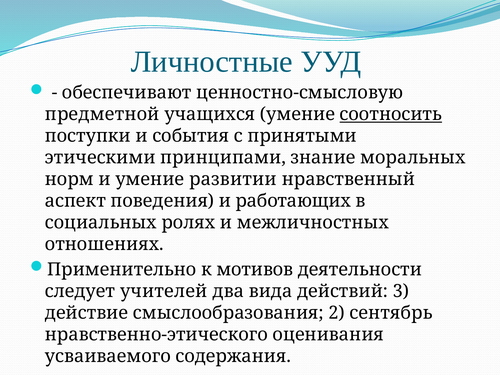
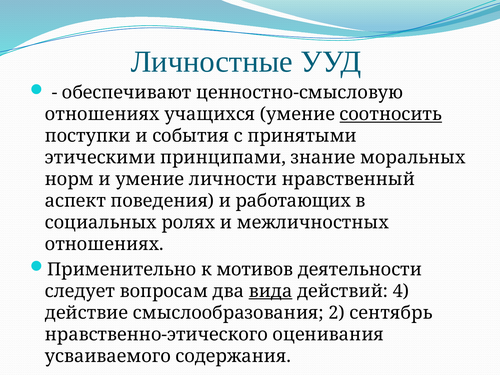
предметной at (102, 114): предметной -> отношениях
развитии: развитии -> личности
учителей: учителей -> вопросам
вида underline: none -> present
3: 3 -> 4
